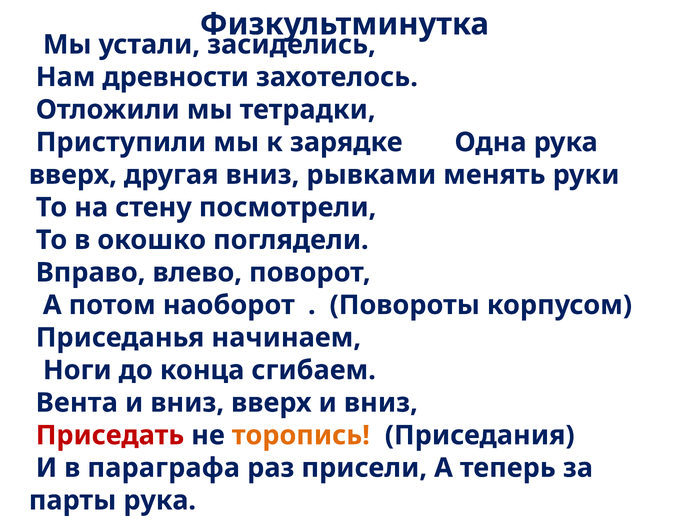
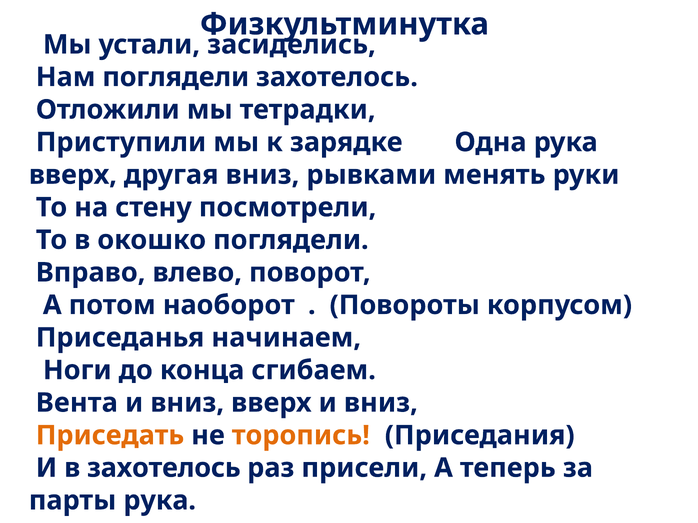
Нам древности: древности -> поглядели
Приседать colour: red -> orange
в параграфа: параграфа -> захотелось
